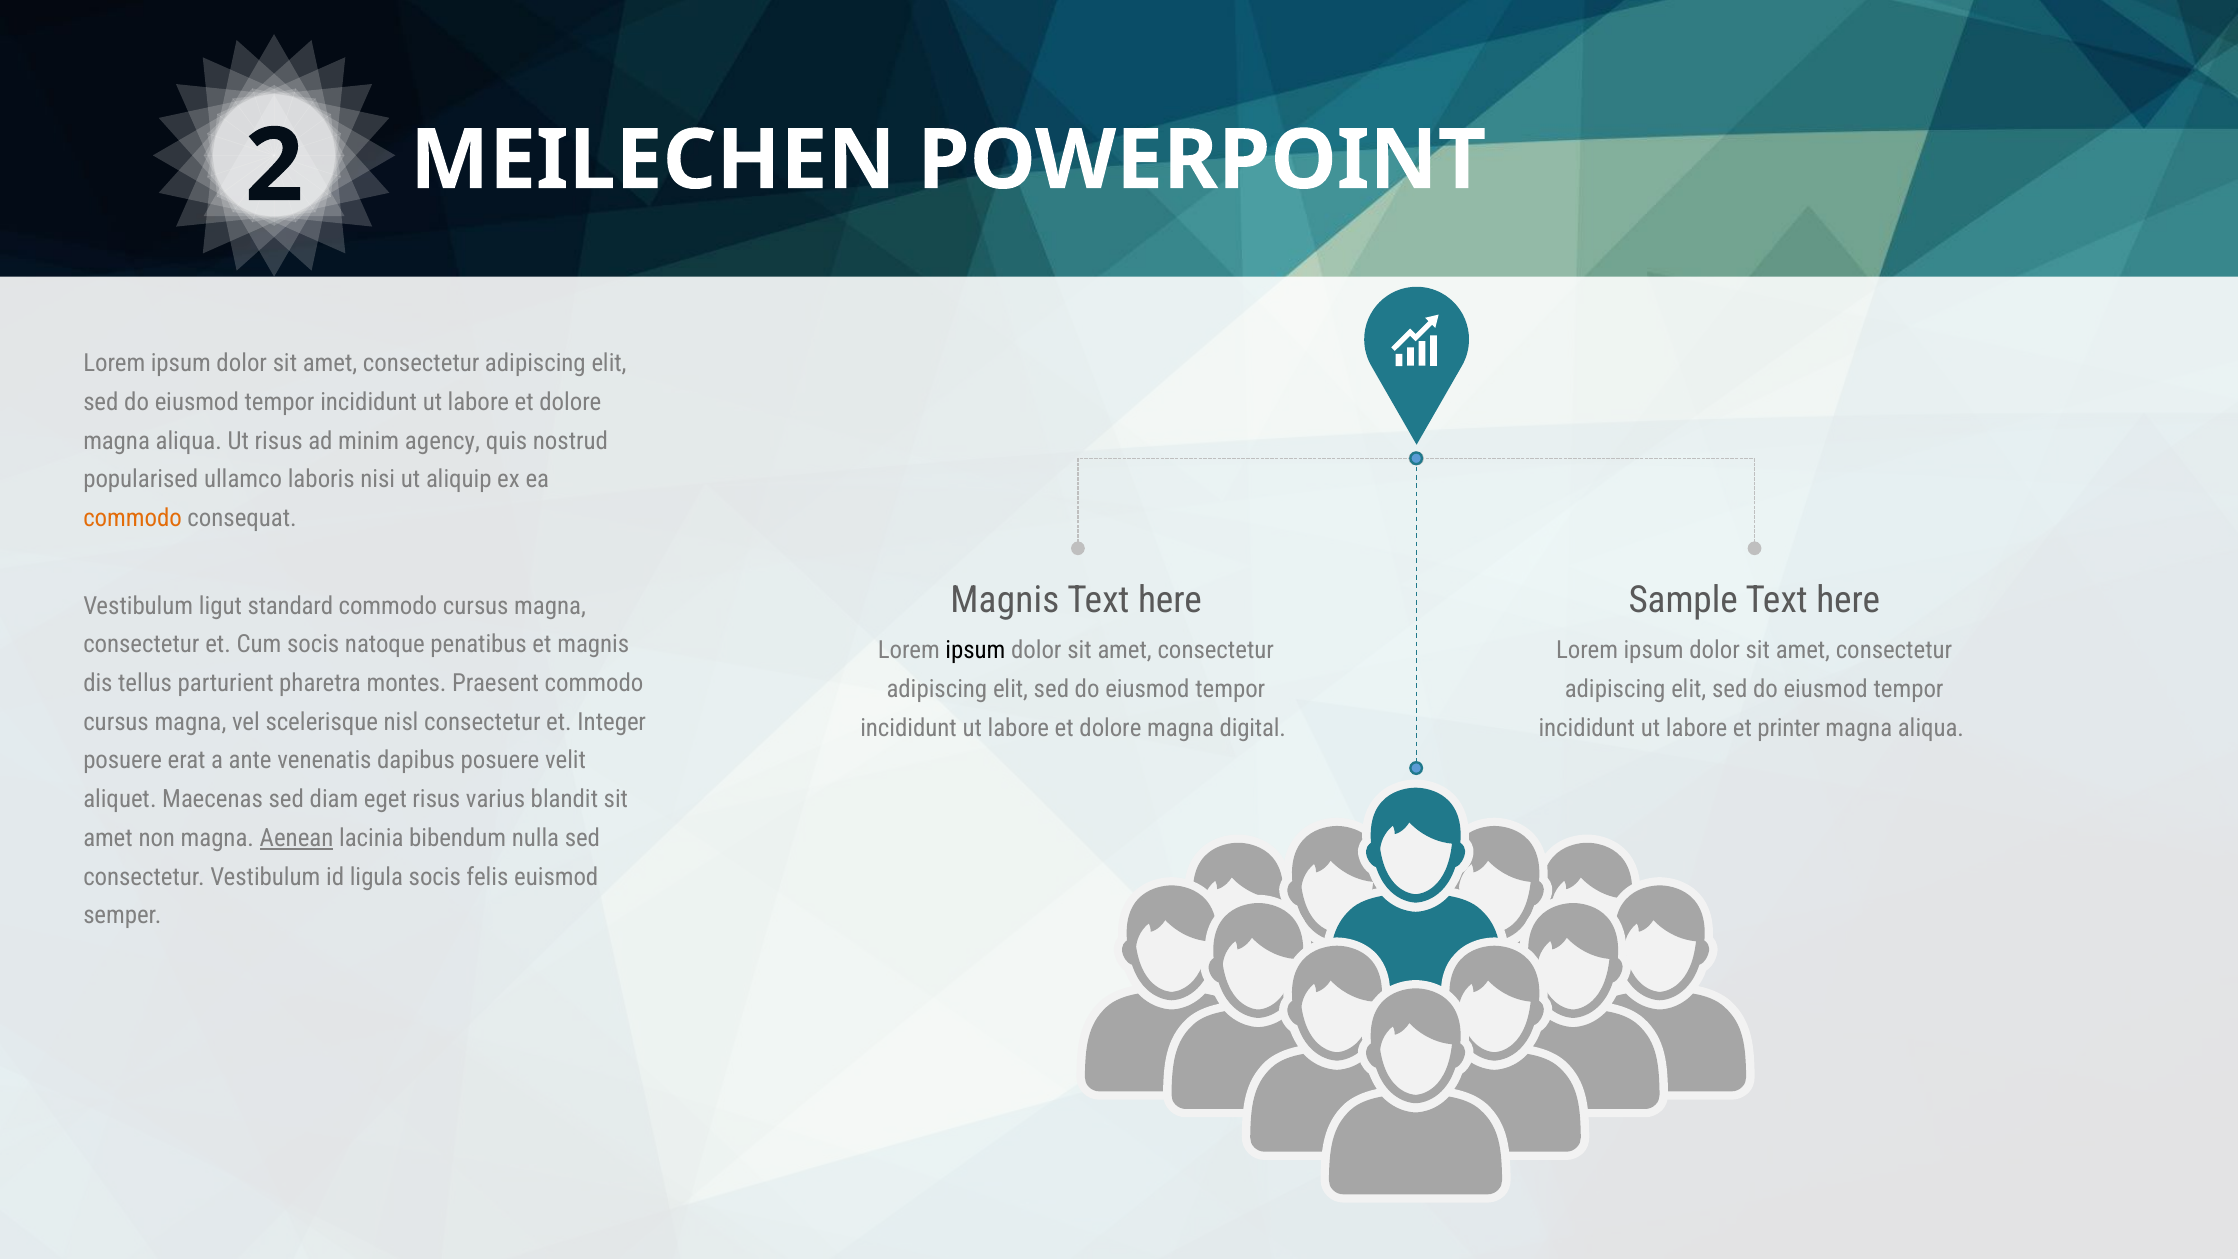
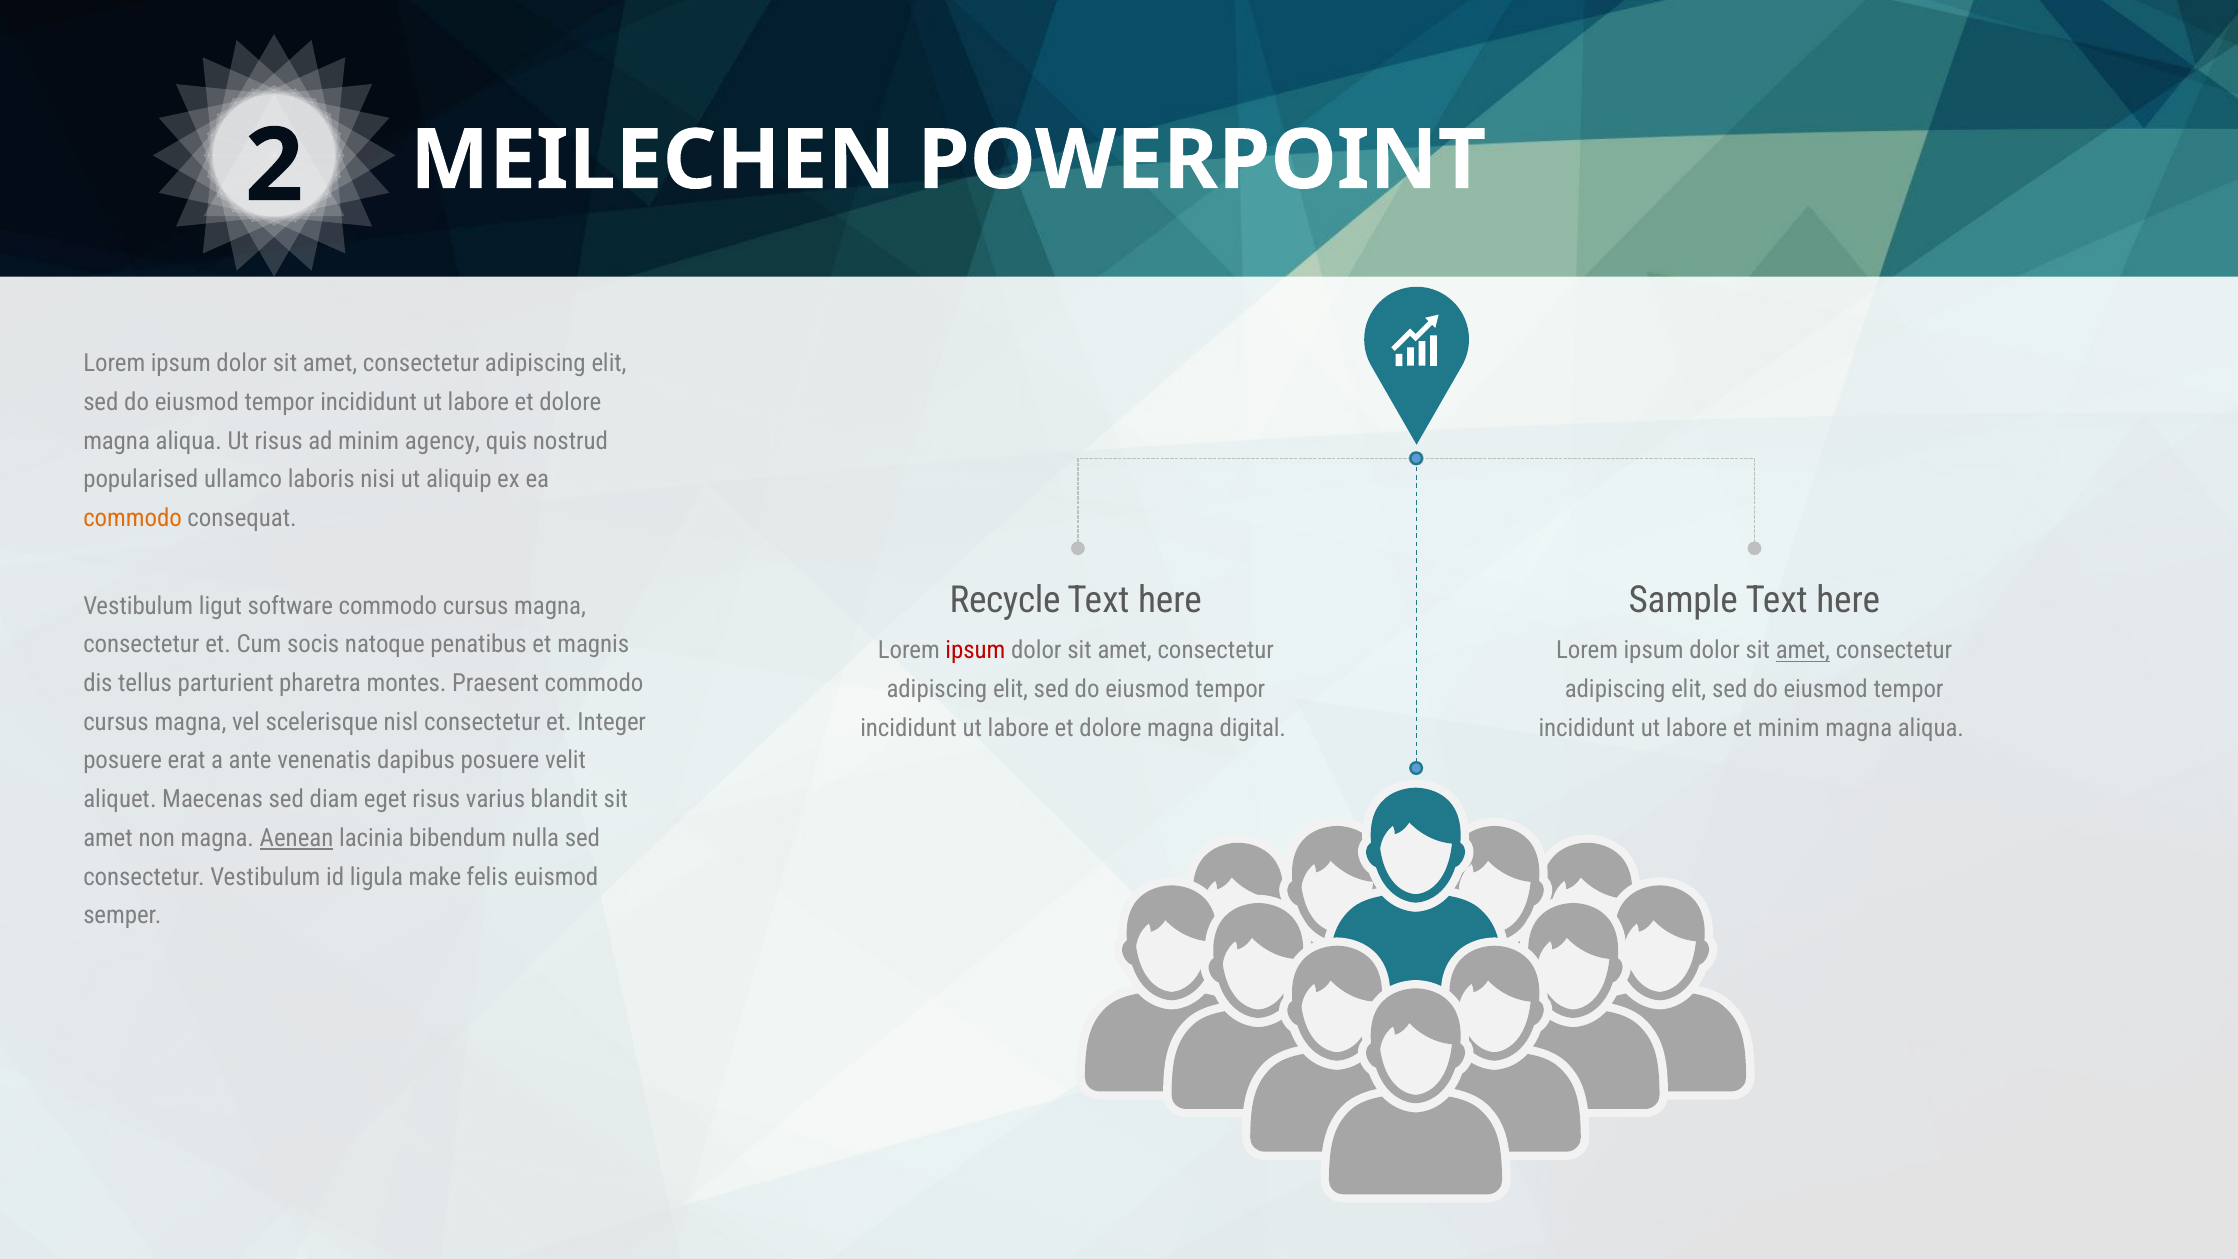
Magnis at (1005, 600): Magnis -> Recycle
standard: standard -> software
ipsum at (975, 650) colour: black -> red
amet at (1803, 650) underline: none -> present
et printer: printer -> minim
ligula socis: socis -> make
